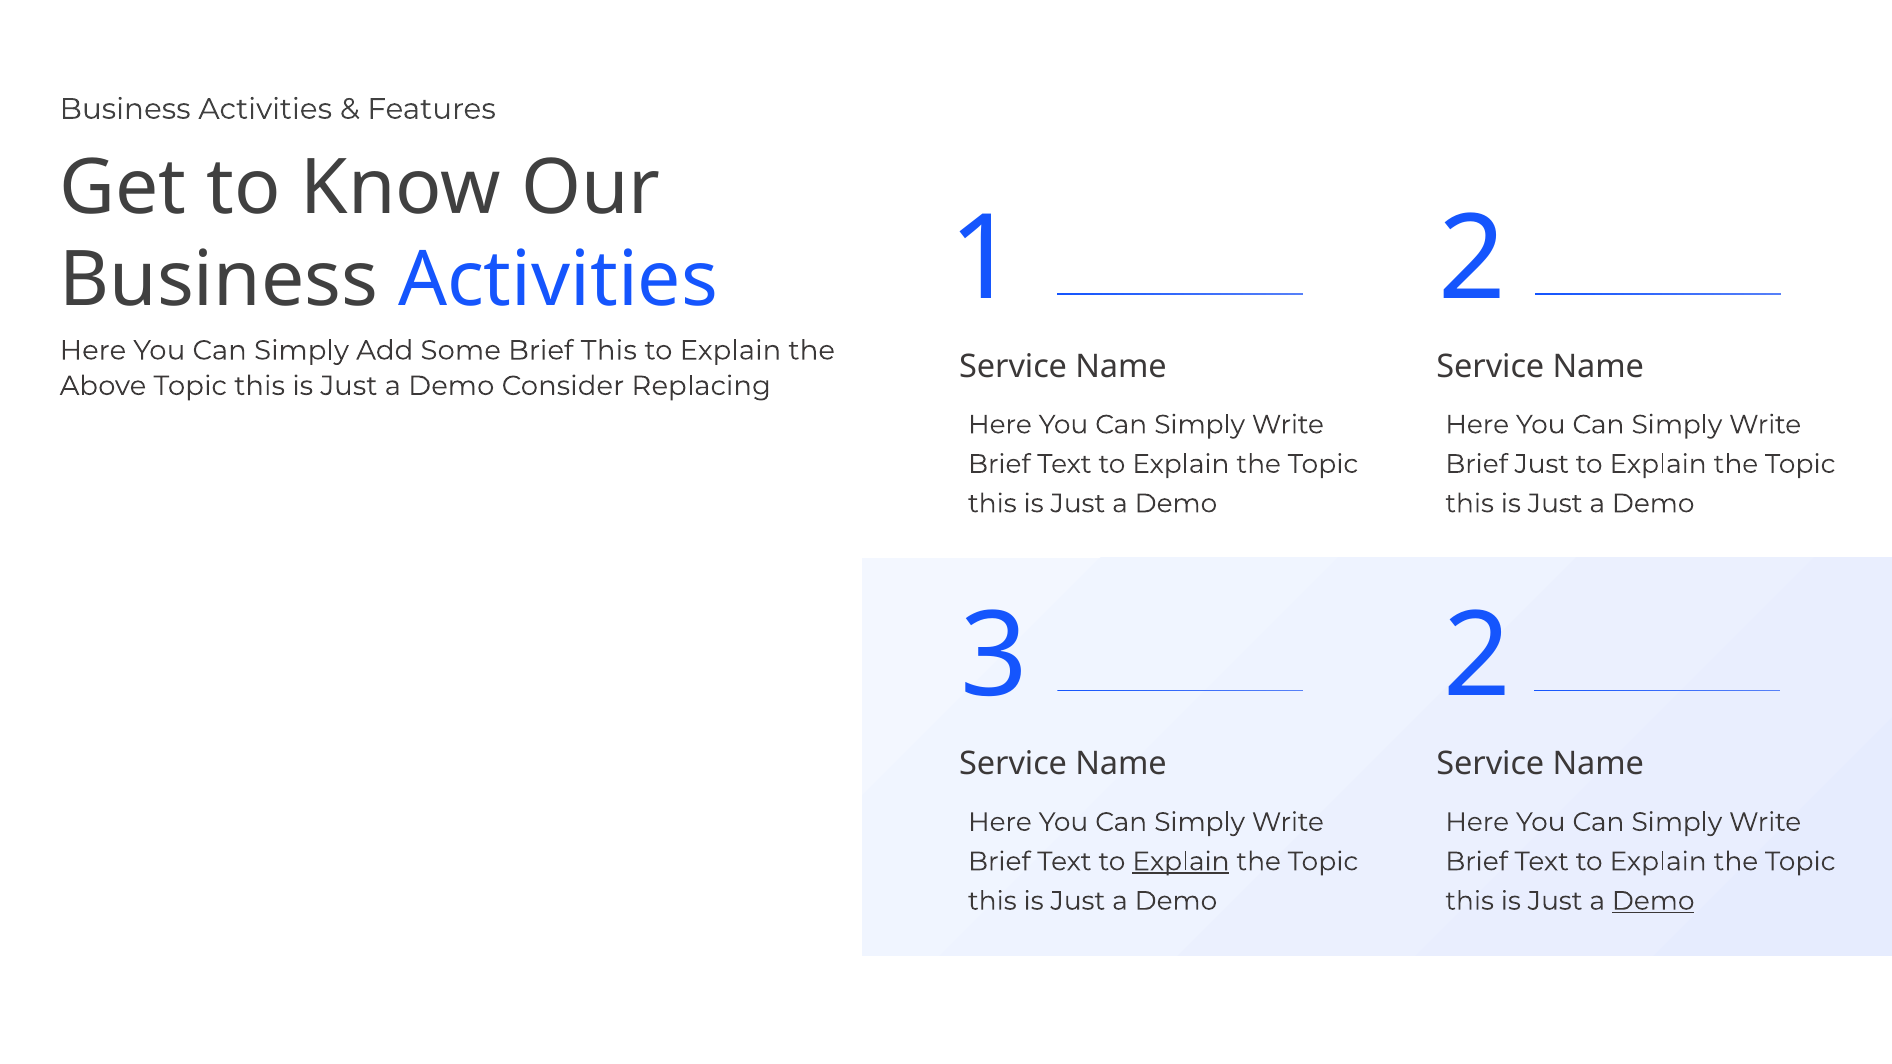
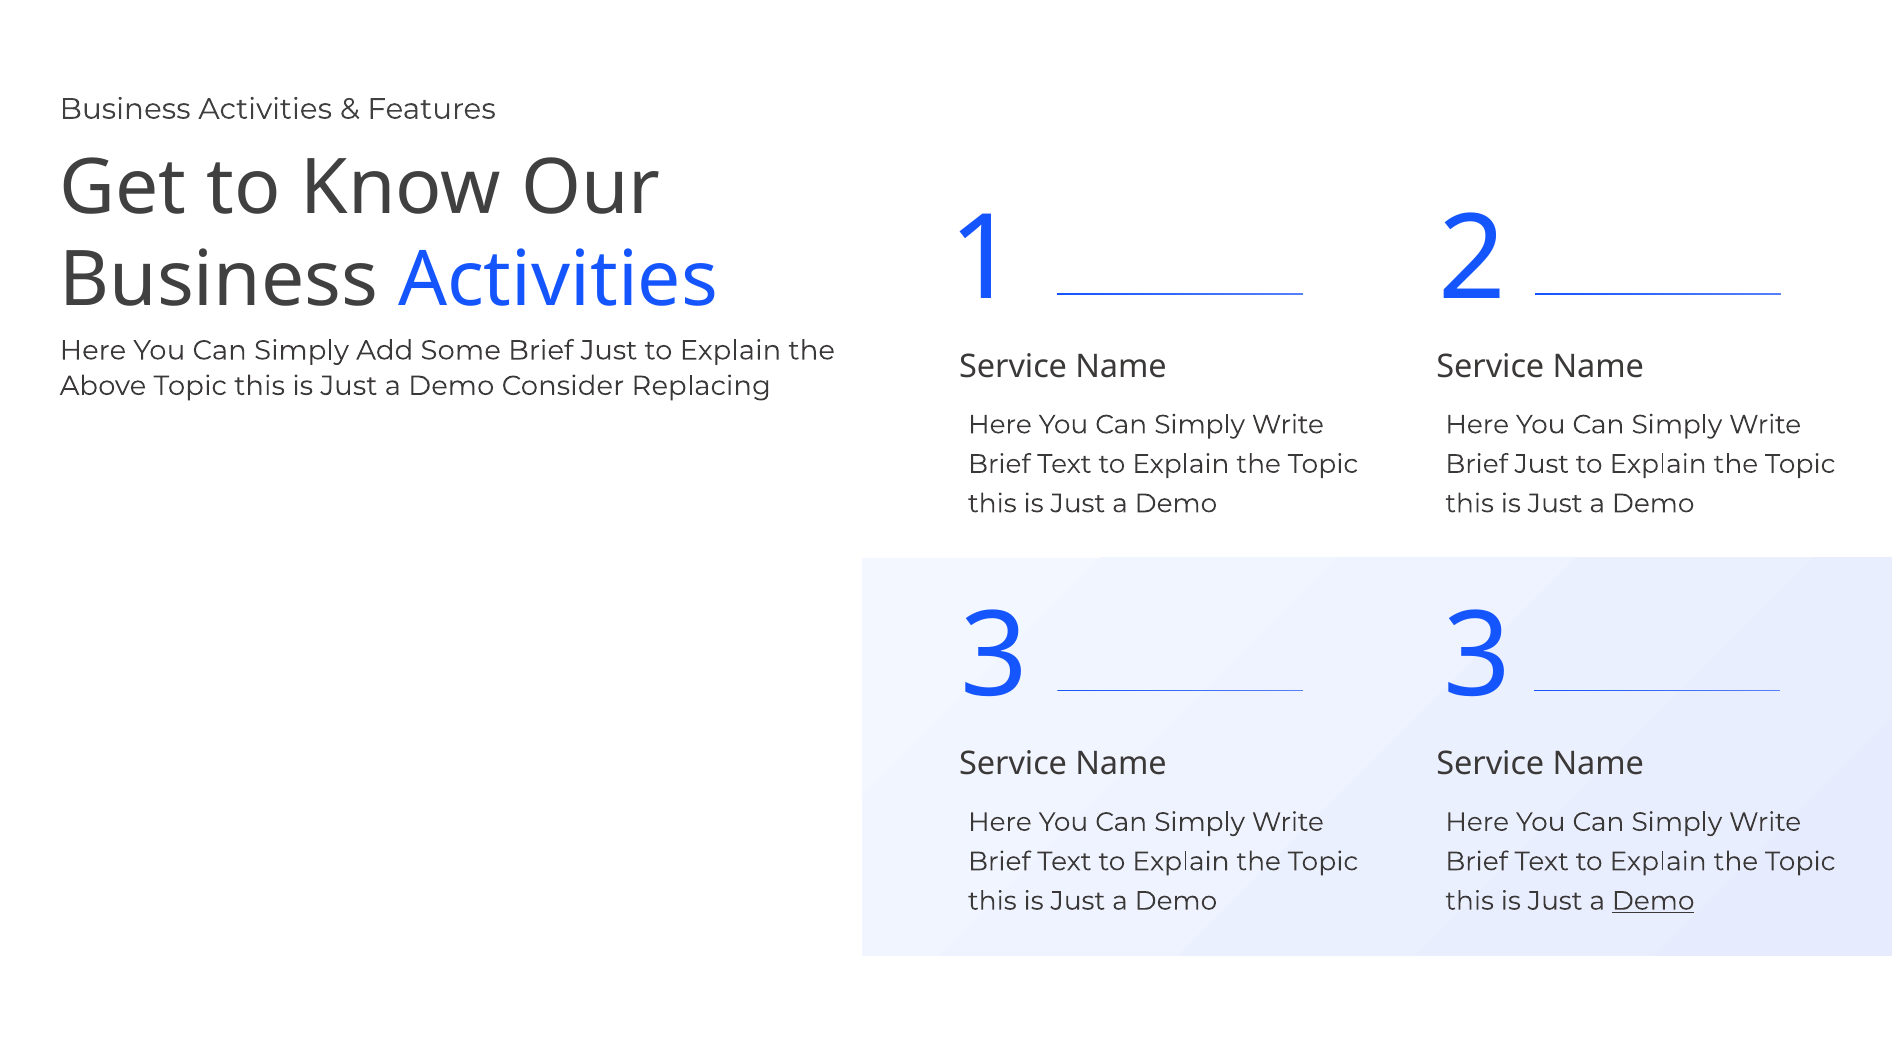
Some Brief This: This -> Just
3 2: 2 -> 3
Explain at (1181, 862) underline: present -> none
